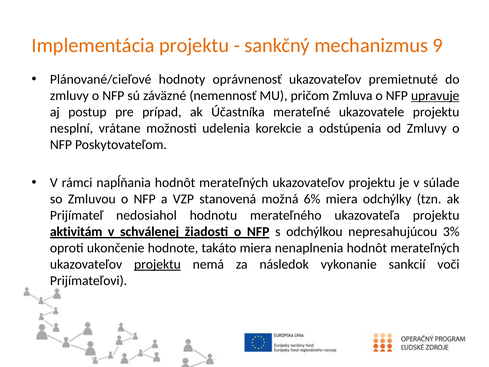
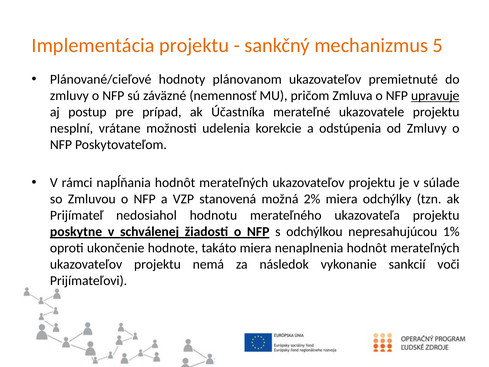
9: 9 -> 5
oprávnenosť: oprávnenosť -> plánovanom
6%: 6% -> 2%
aktivitám: aktivitám -> poskytne
3%: 3% -> 1%
projektu at (157, 264) underline: present -> none
